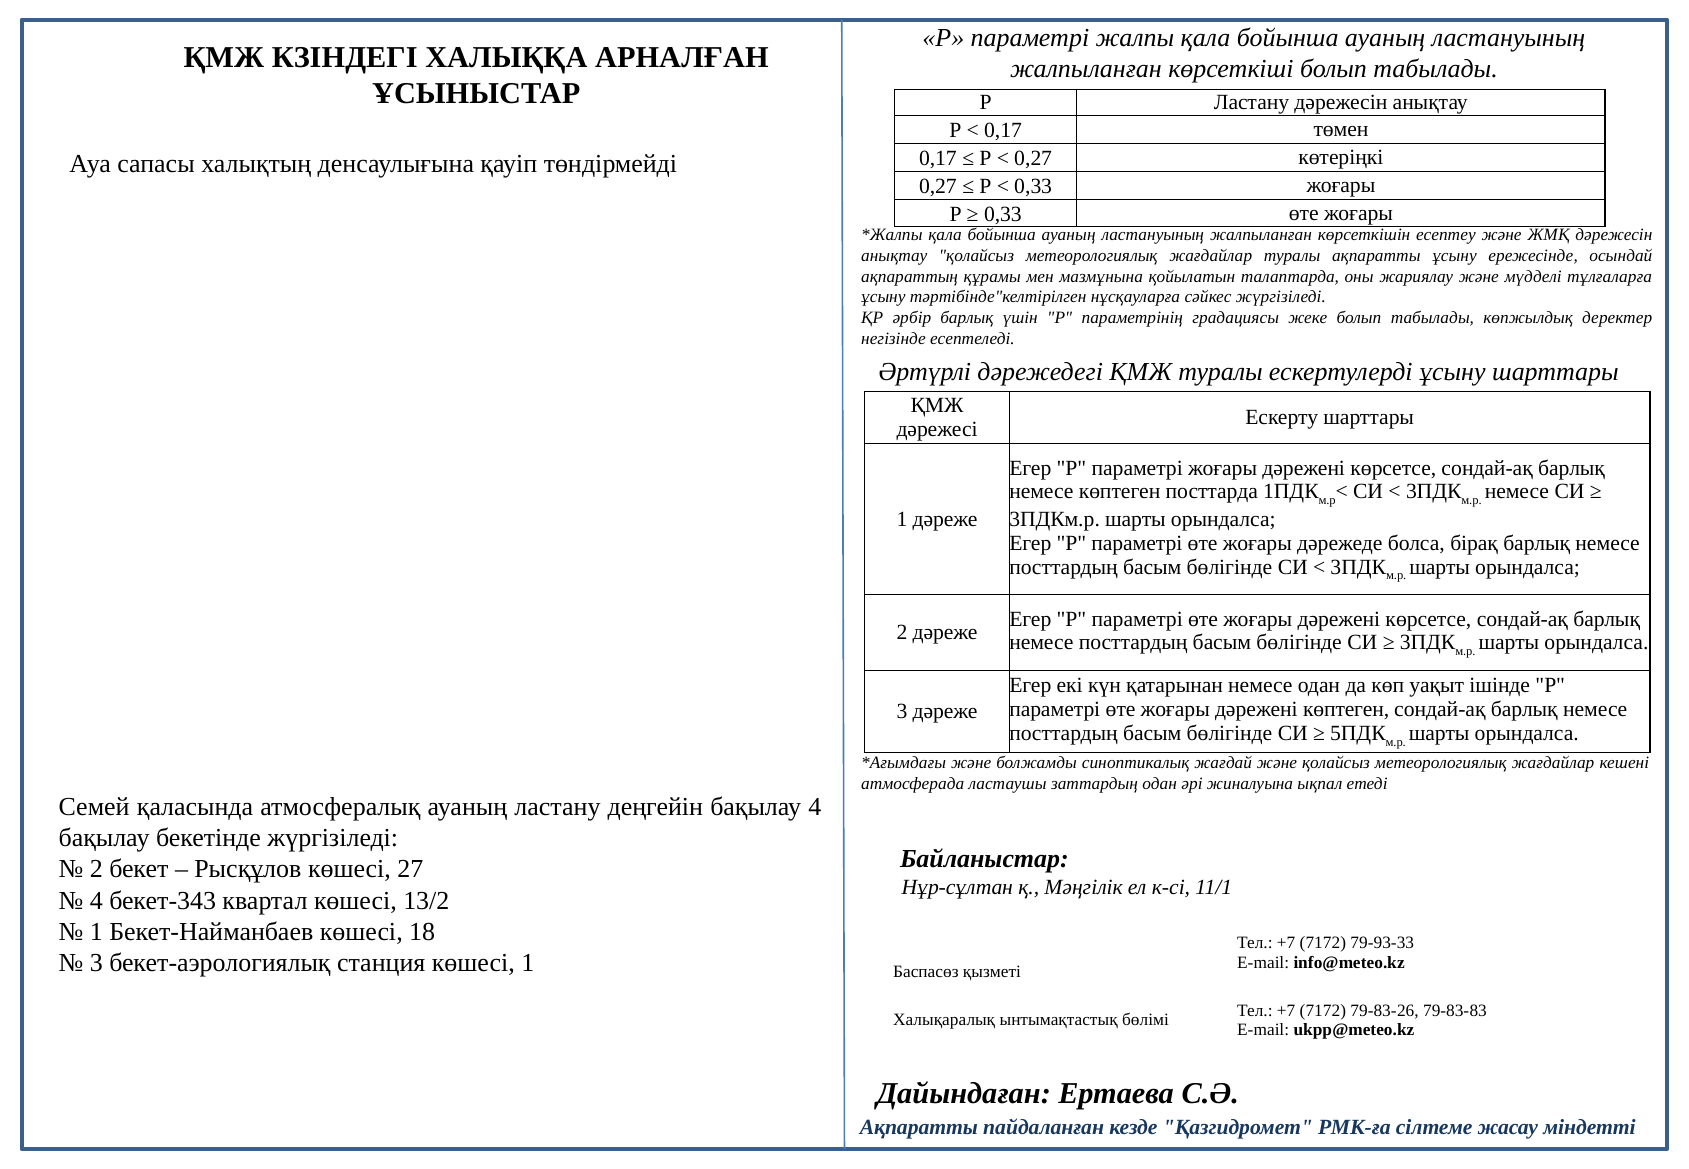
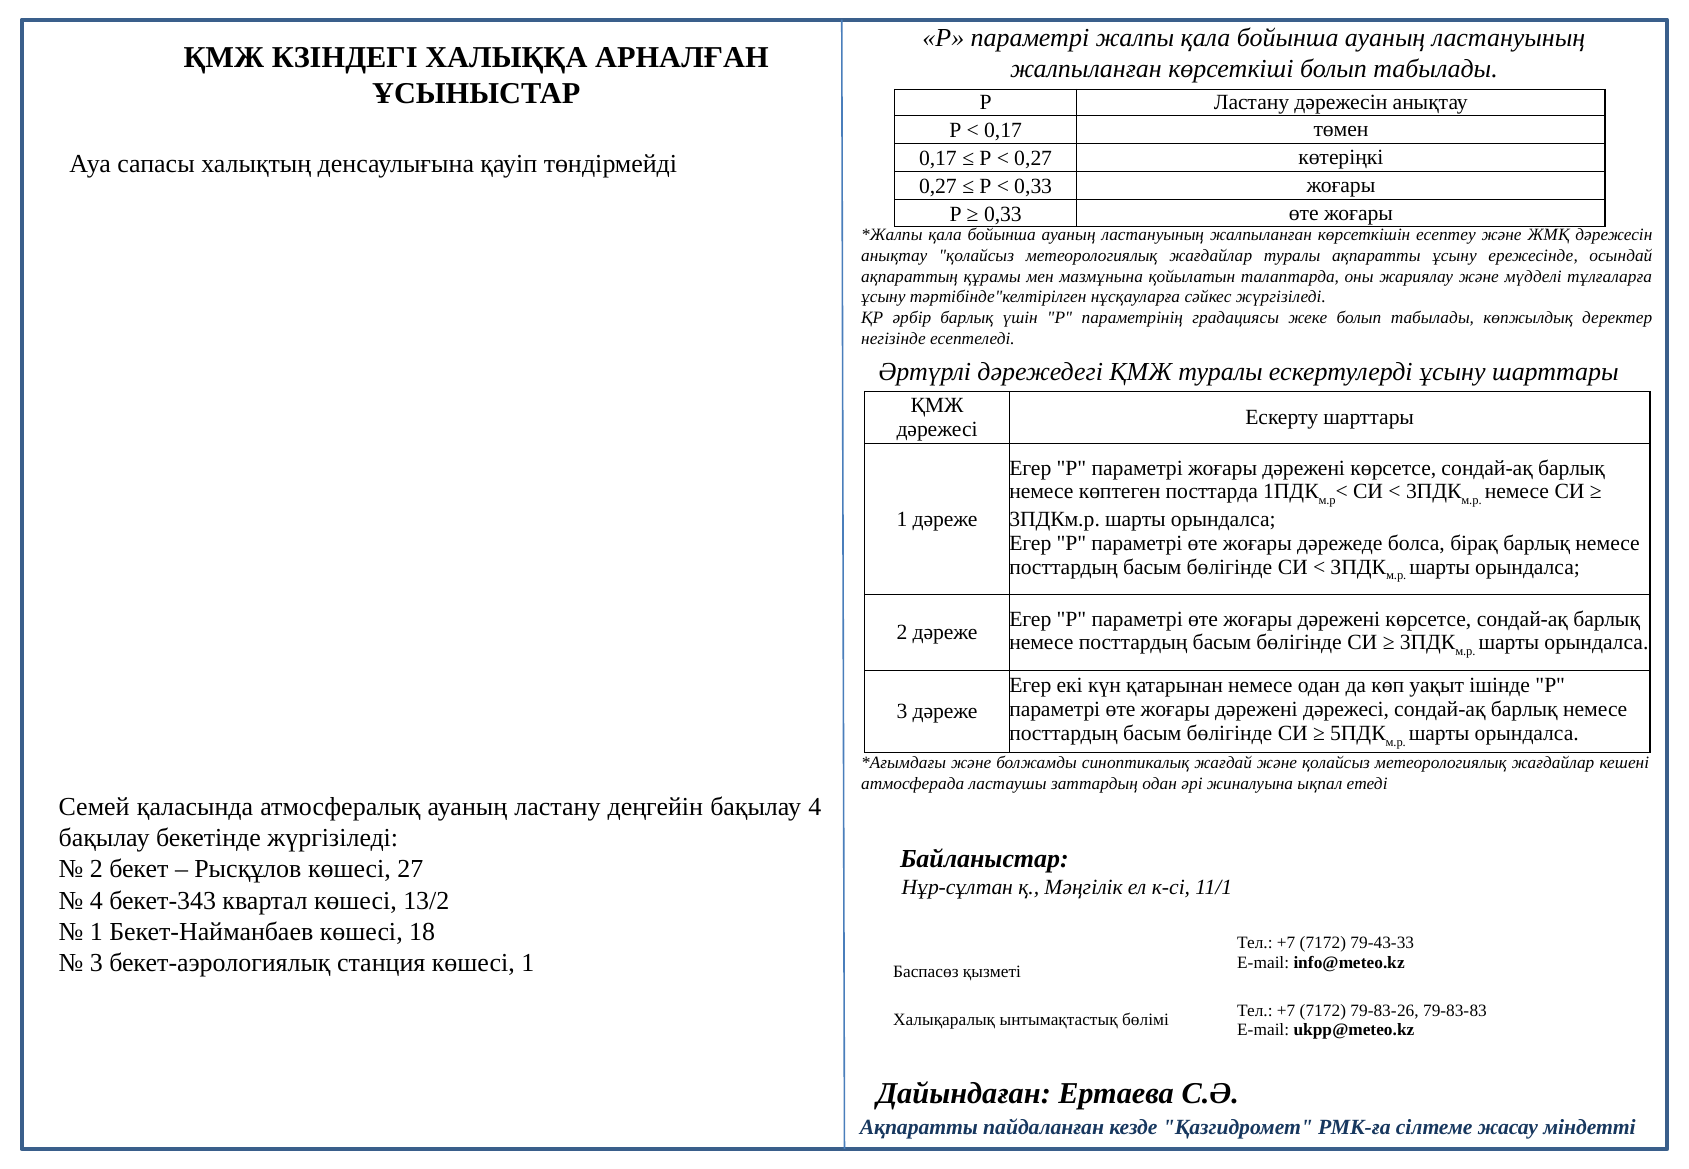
дәрежені көптеген: көптеген -> дәрежесі
79-93-33: 79-93-33 -> 79-43-33
